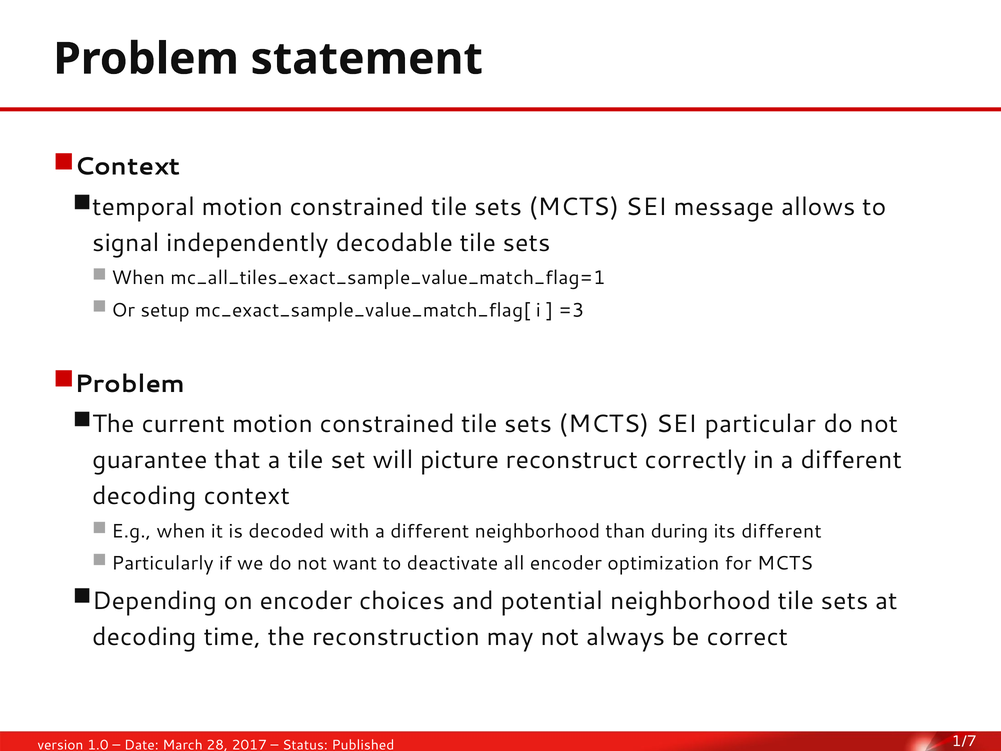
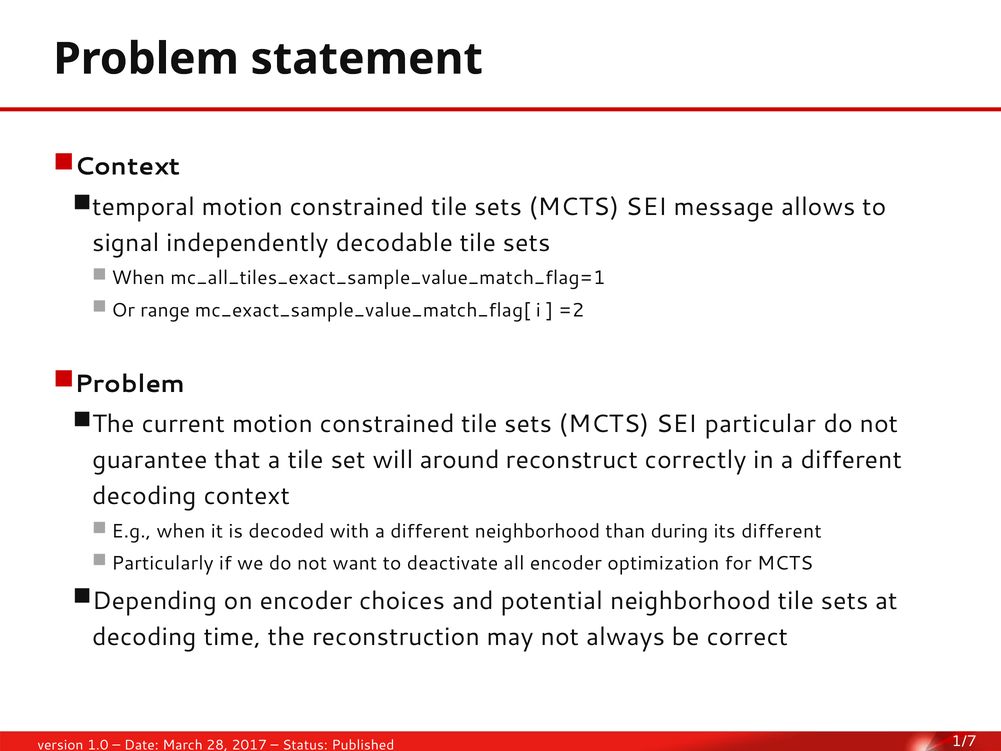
setup: setup -> range
=3: =3 -> =2
picture: picture -> around
